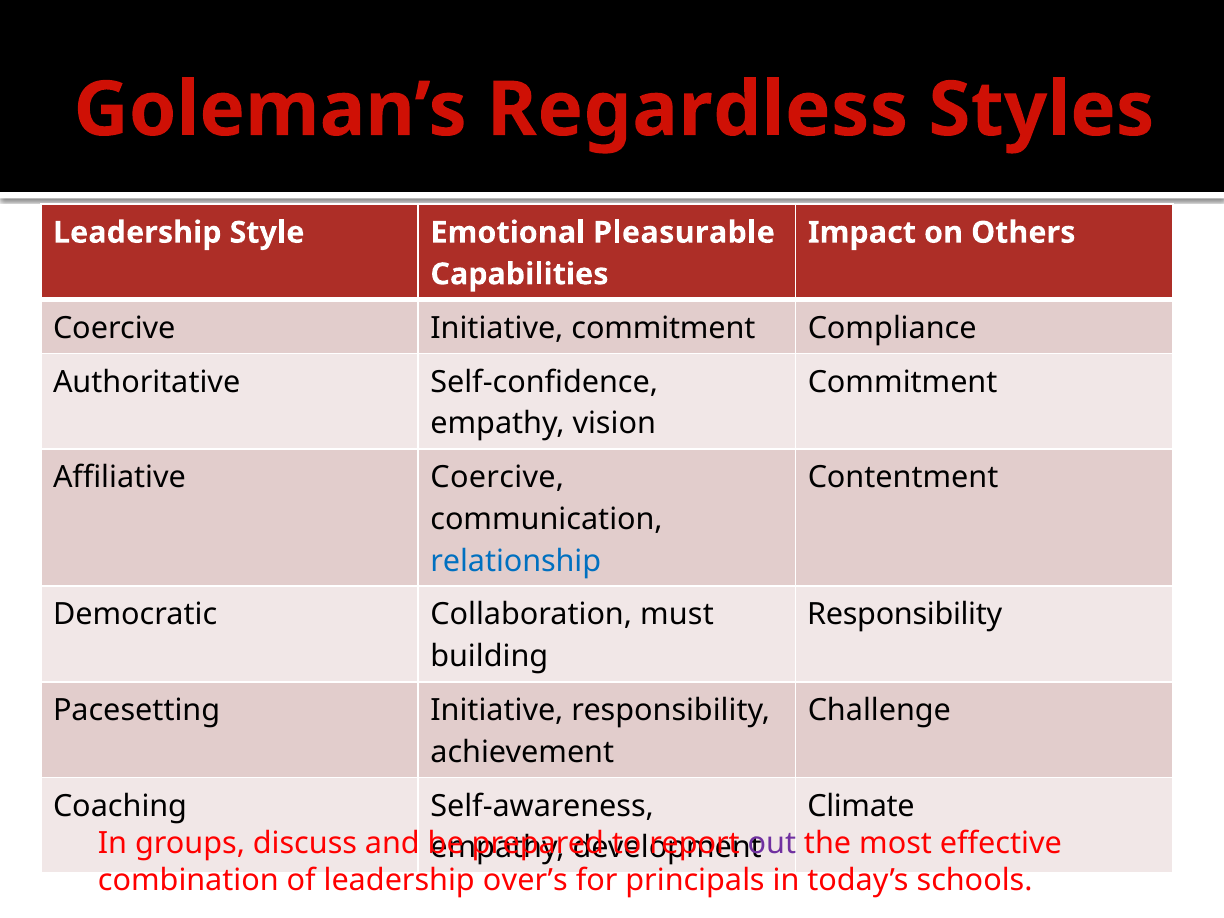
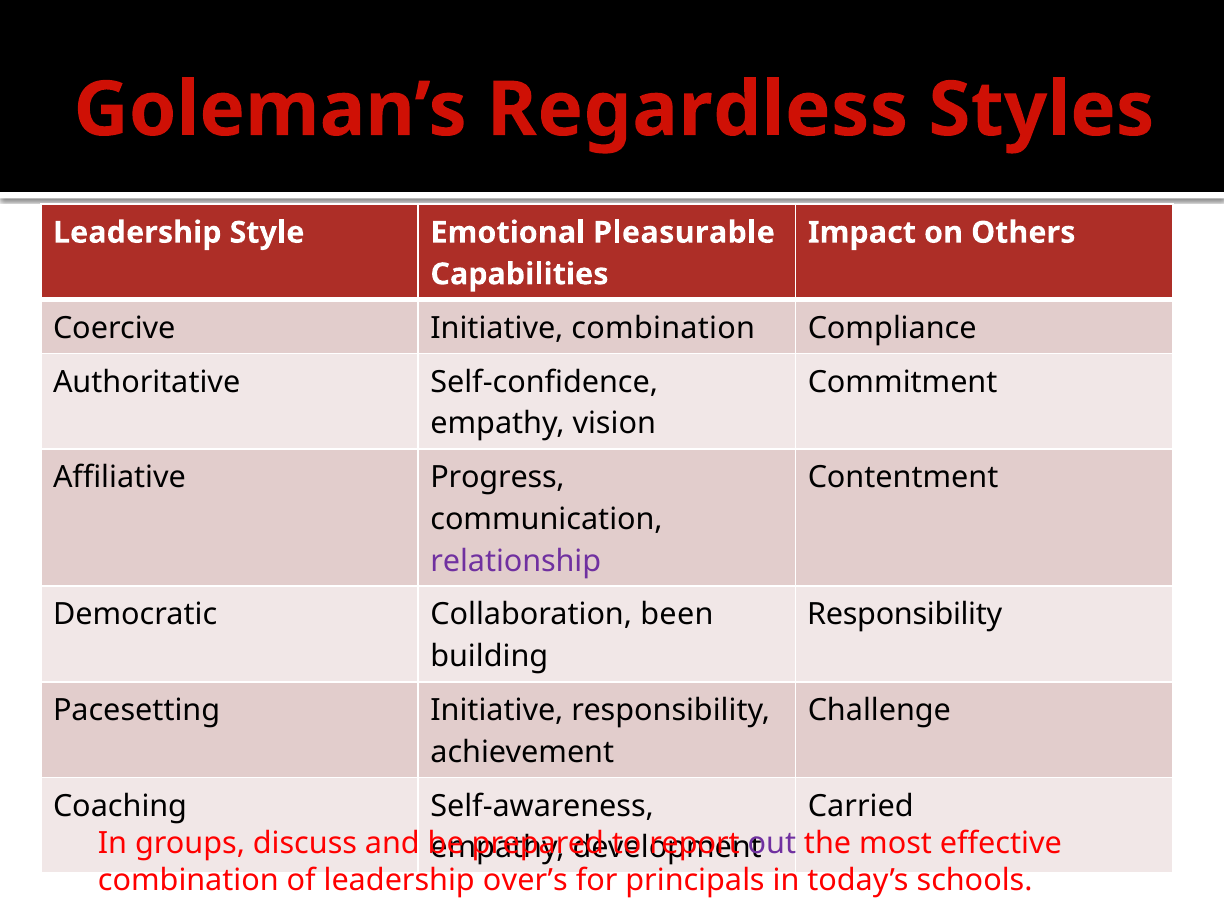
Initiative commitment: commitment -> combination
Affiliative Coercive: Coercive -> Progress
relationship colour: blue -> purple
must: must -> been
Climate: Climate -> Carried
